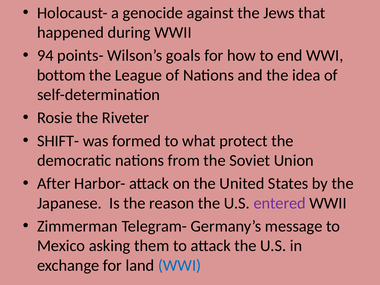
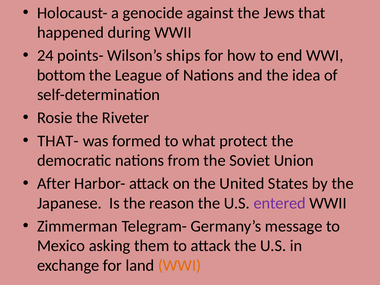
94: 94 -> 24
goals: goals -> ships
SHIFT-: SHIFT- -> THAT-
WWI at (180, 265) colour: blue -> orange
